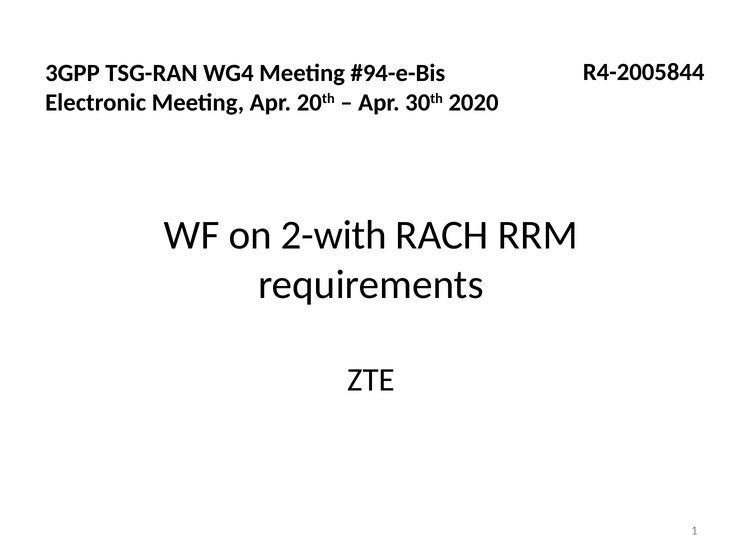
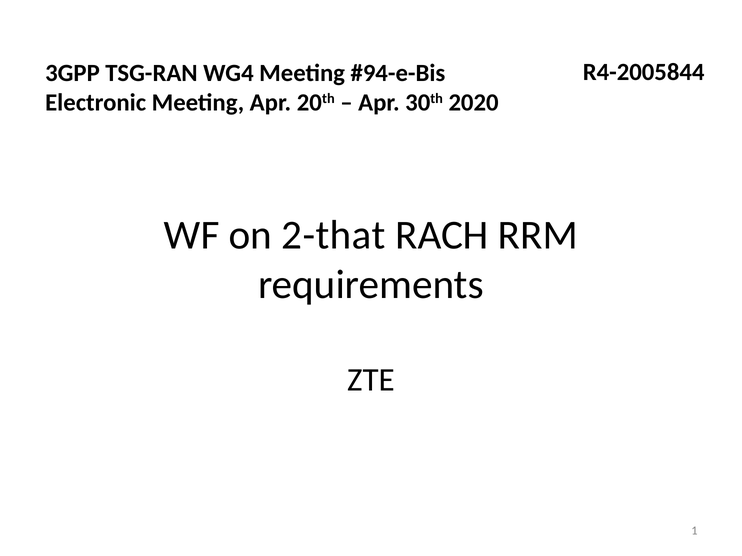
2-with: 2-with -> 2-that
